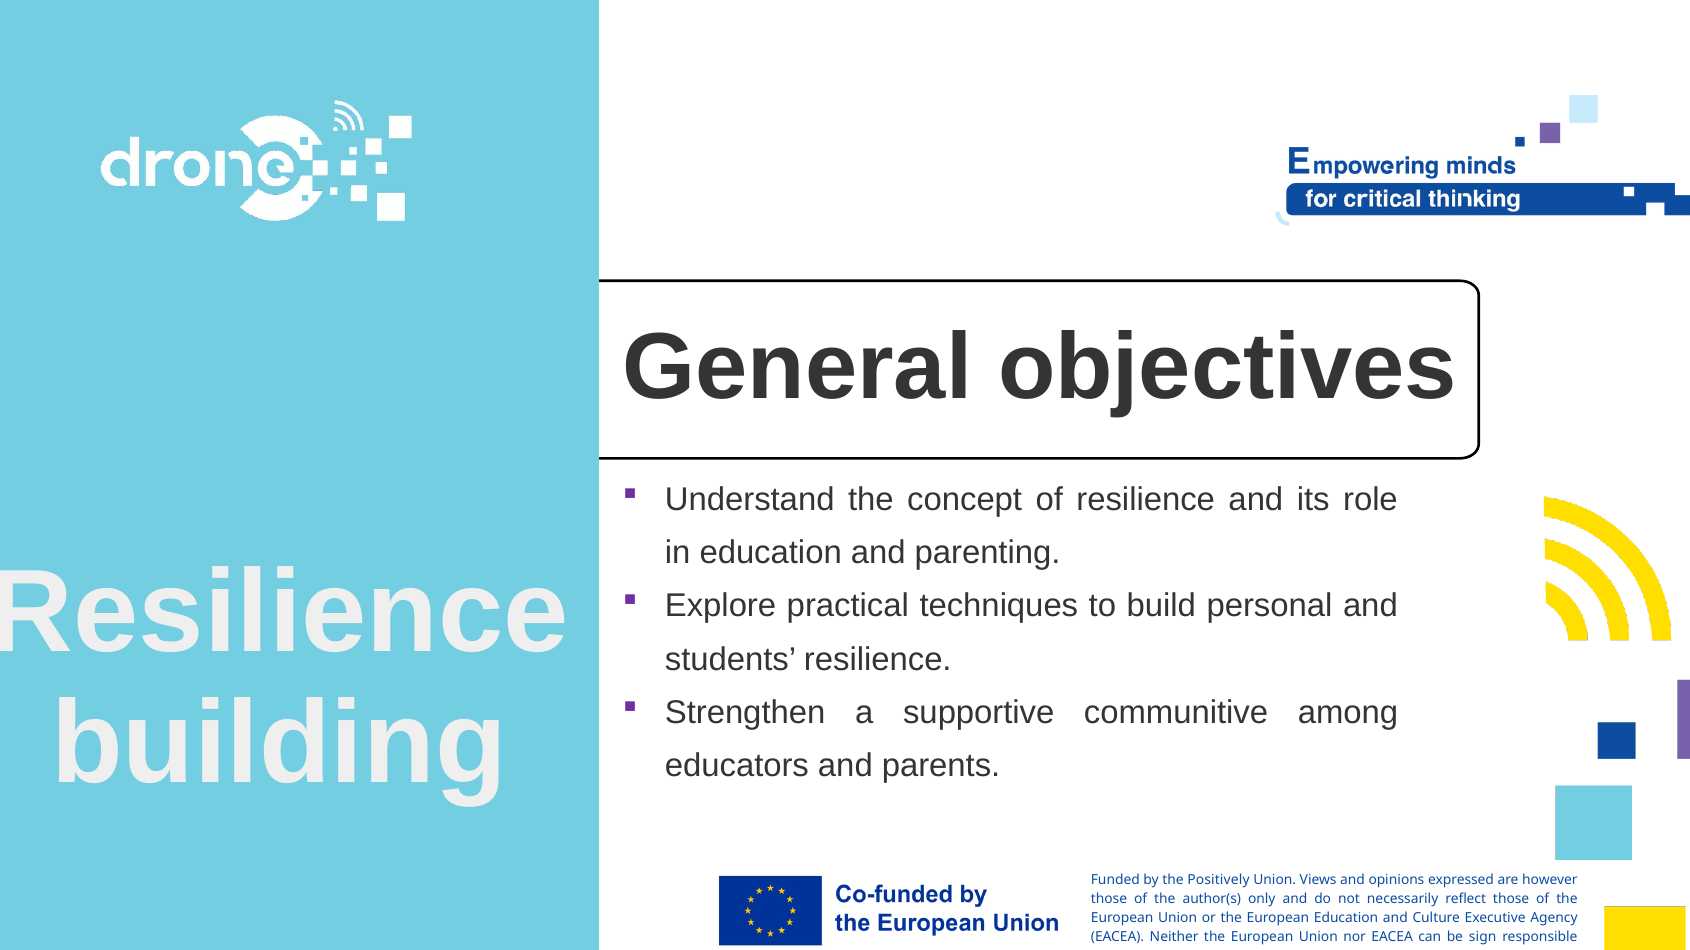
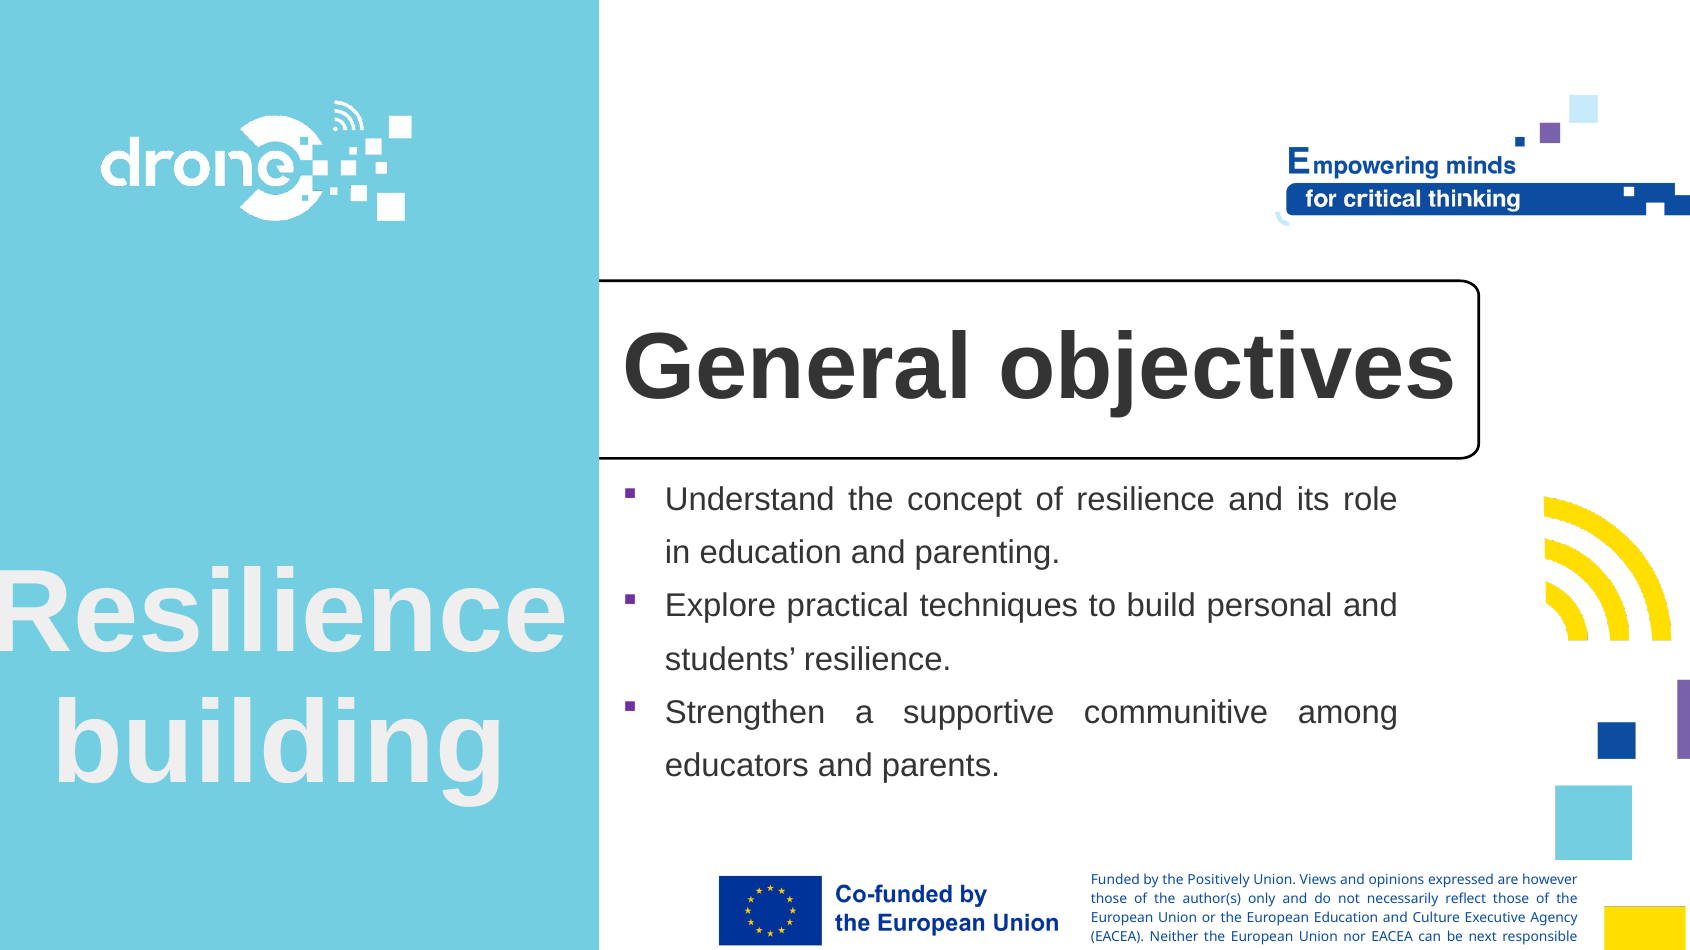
sign: sign -> next
